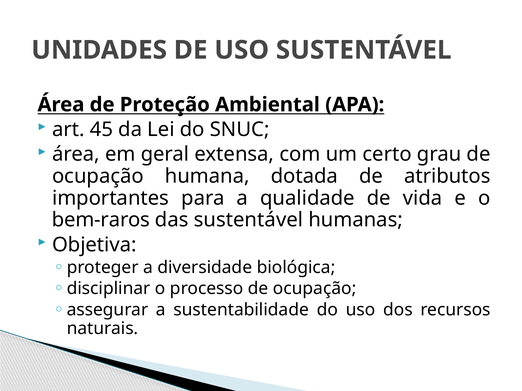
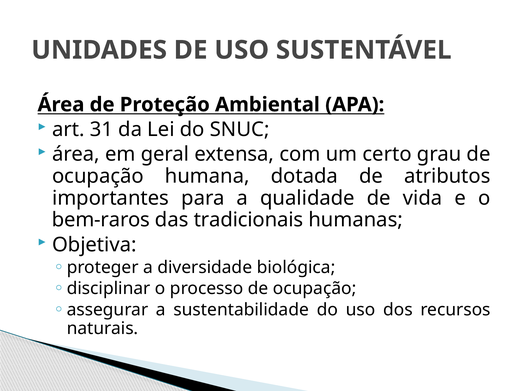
45: 45 -> 31
das sustentável: sustentável -> tradicionais
